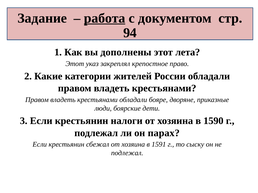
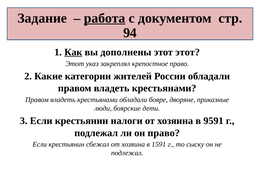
Как underline: none -> present
лета at (188, 52): лета -> этот
1590: 1590 -> 9591
он парах: парах -> право
